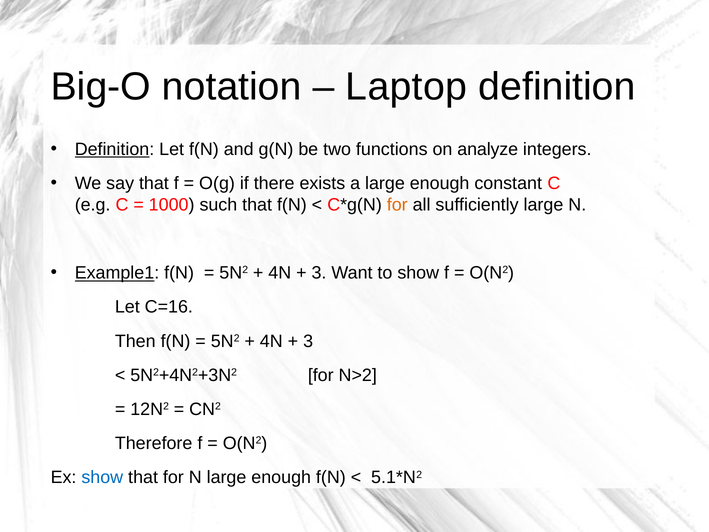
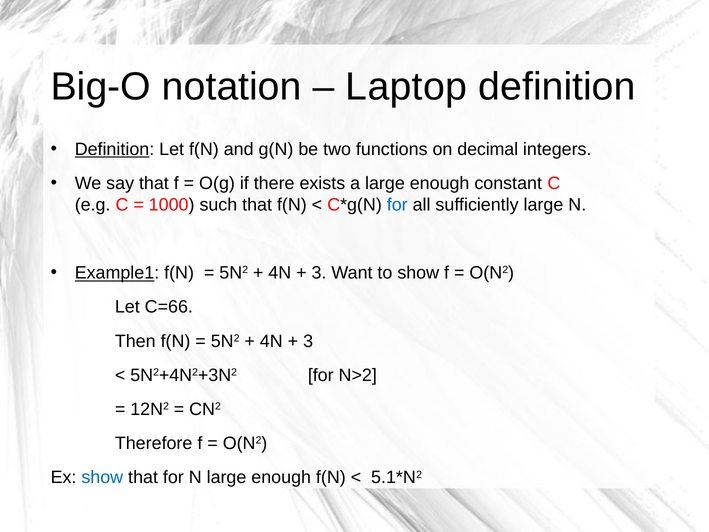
analyze: analyze -> decimal
for at (397, 205) colour: orange -> blue
C=16: C=16 -> C=66
